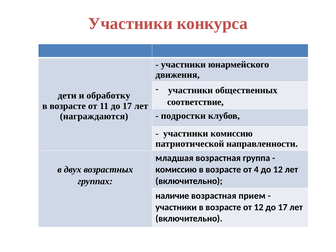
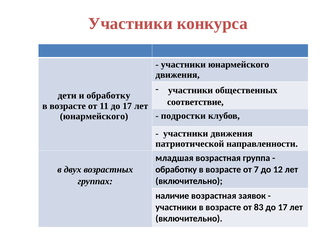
награждаются at (94, 116): награждаются -> юнармейского
участники комиссию: комиссию -> движения
комиссию at (176, 170): комиссию -> обработку
4: 4 -> 7
прием: прием -> заявок
от 12: 12 -> 83
